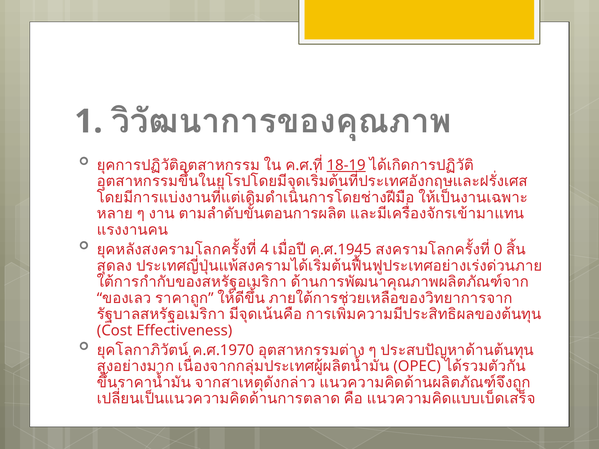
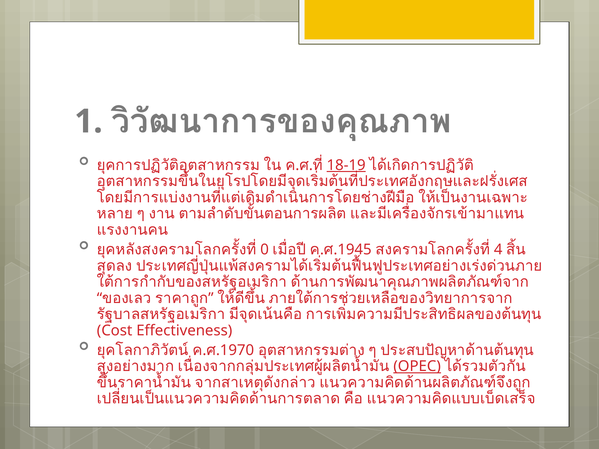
4: 4 -> 0
0: 0 -> 4
OPEC underline: none -> present
